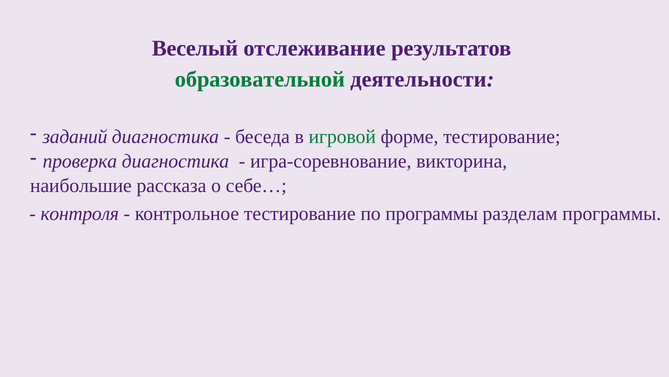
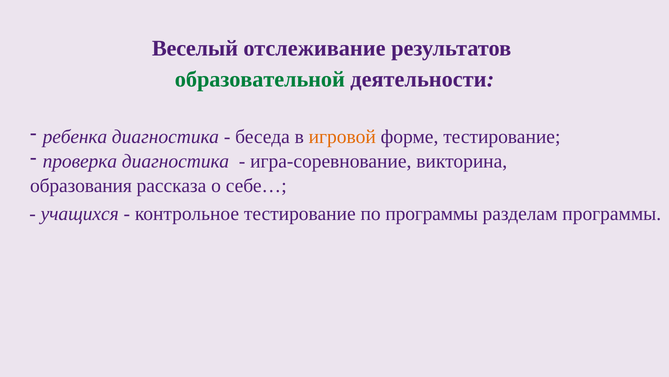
заданий: заданий -> ребенка
игровой colour: green -> orange
наибольшие: наибольшие -> образования
контроля: контроля -> учащихся
